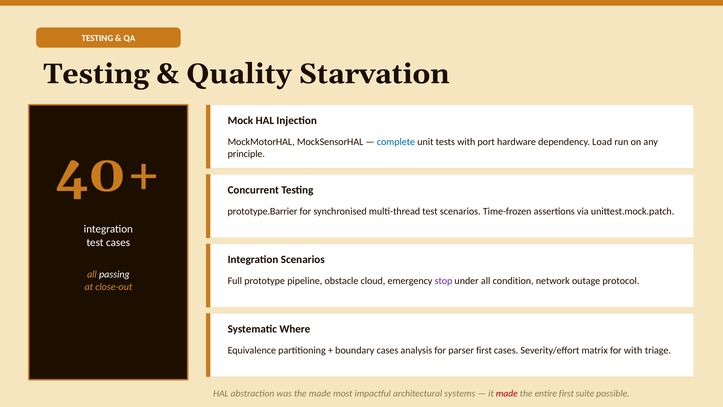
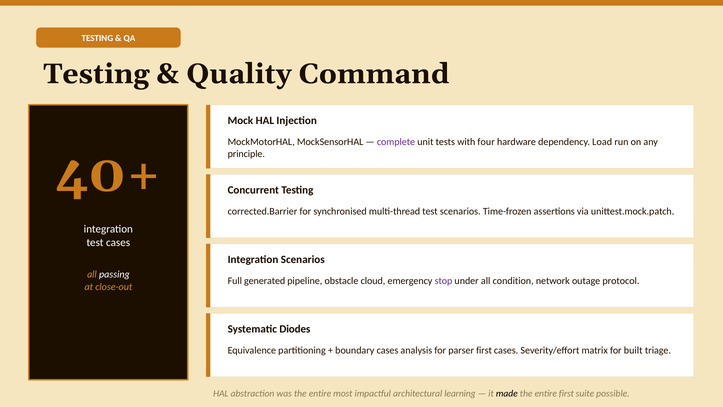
Starvation: Starvation -> Command
complete colour: blue -> purple
port: port -> four
prototype.Barrier: prototype.Barrier -> corrected.Barrier
prototype: prototype -> generated
Where: Where -> Diodes
for with: with -> built
was the made: made -> entire
systems: systems -> learning
made at (507, 393) colour: red -> black
